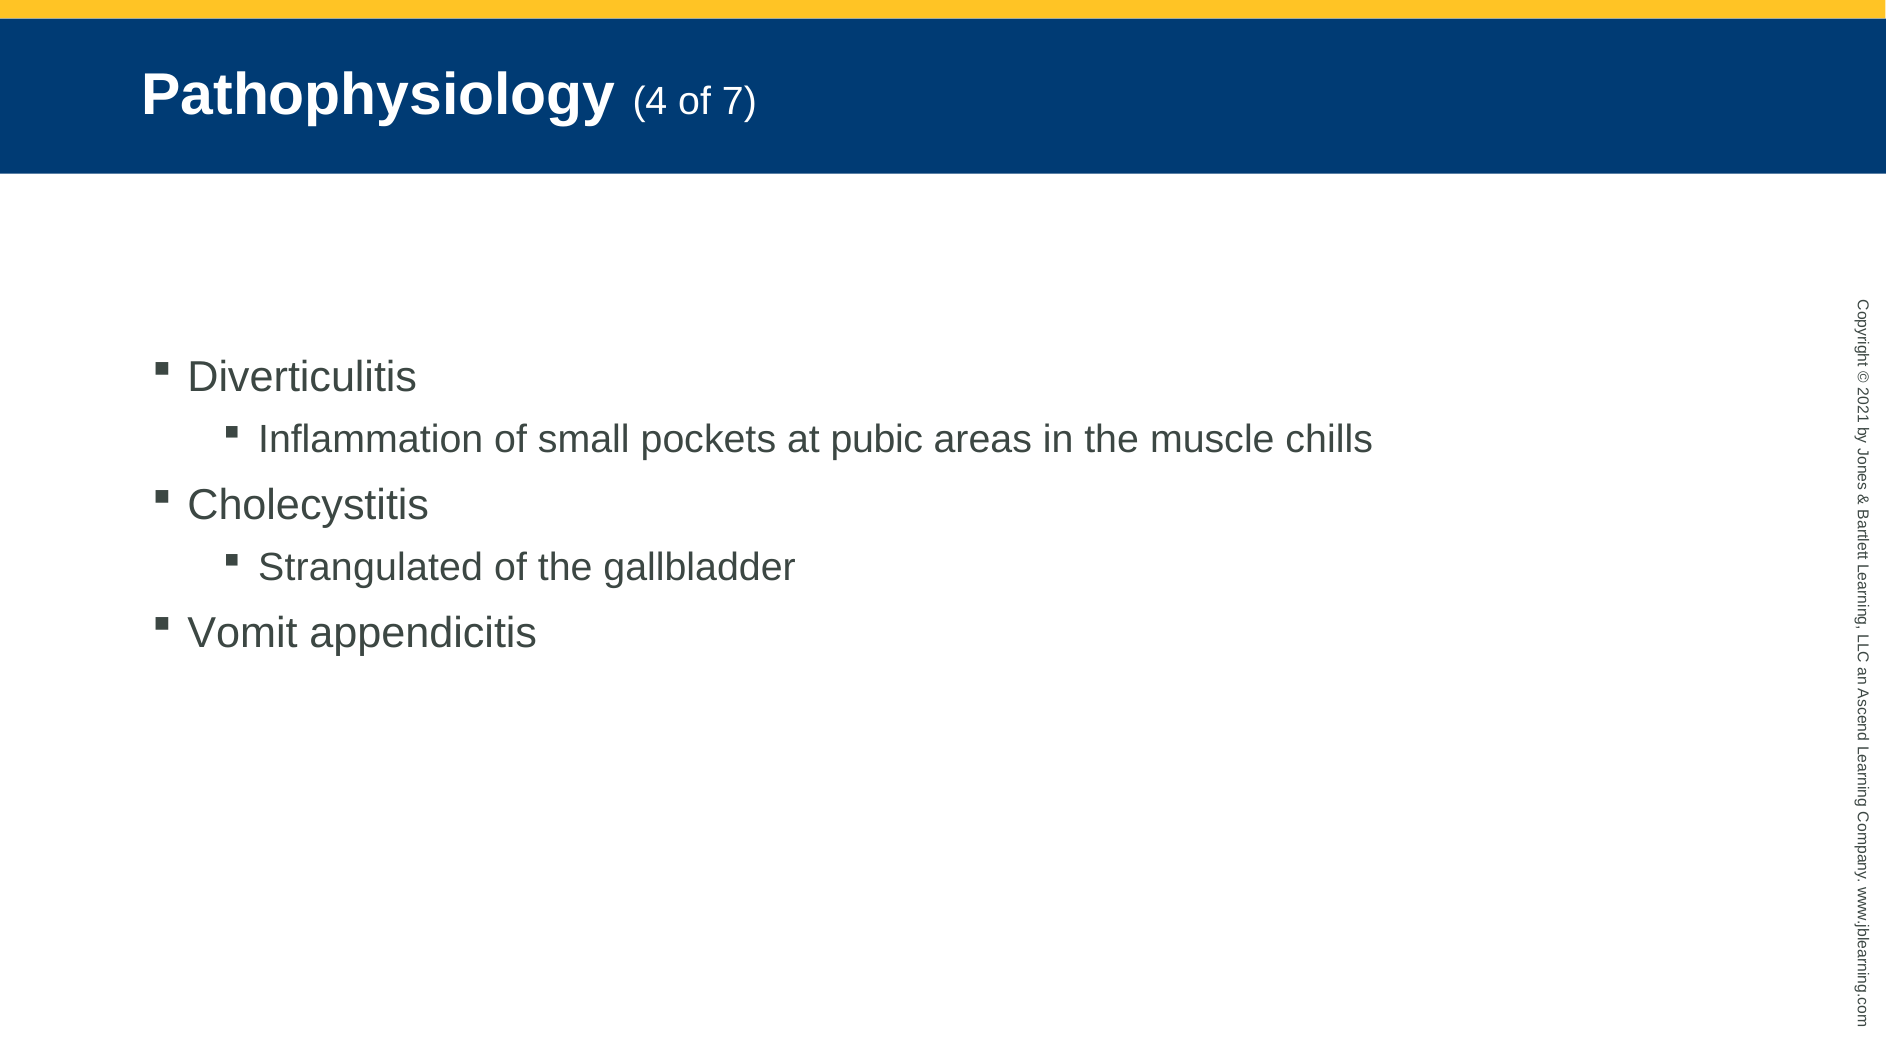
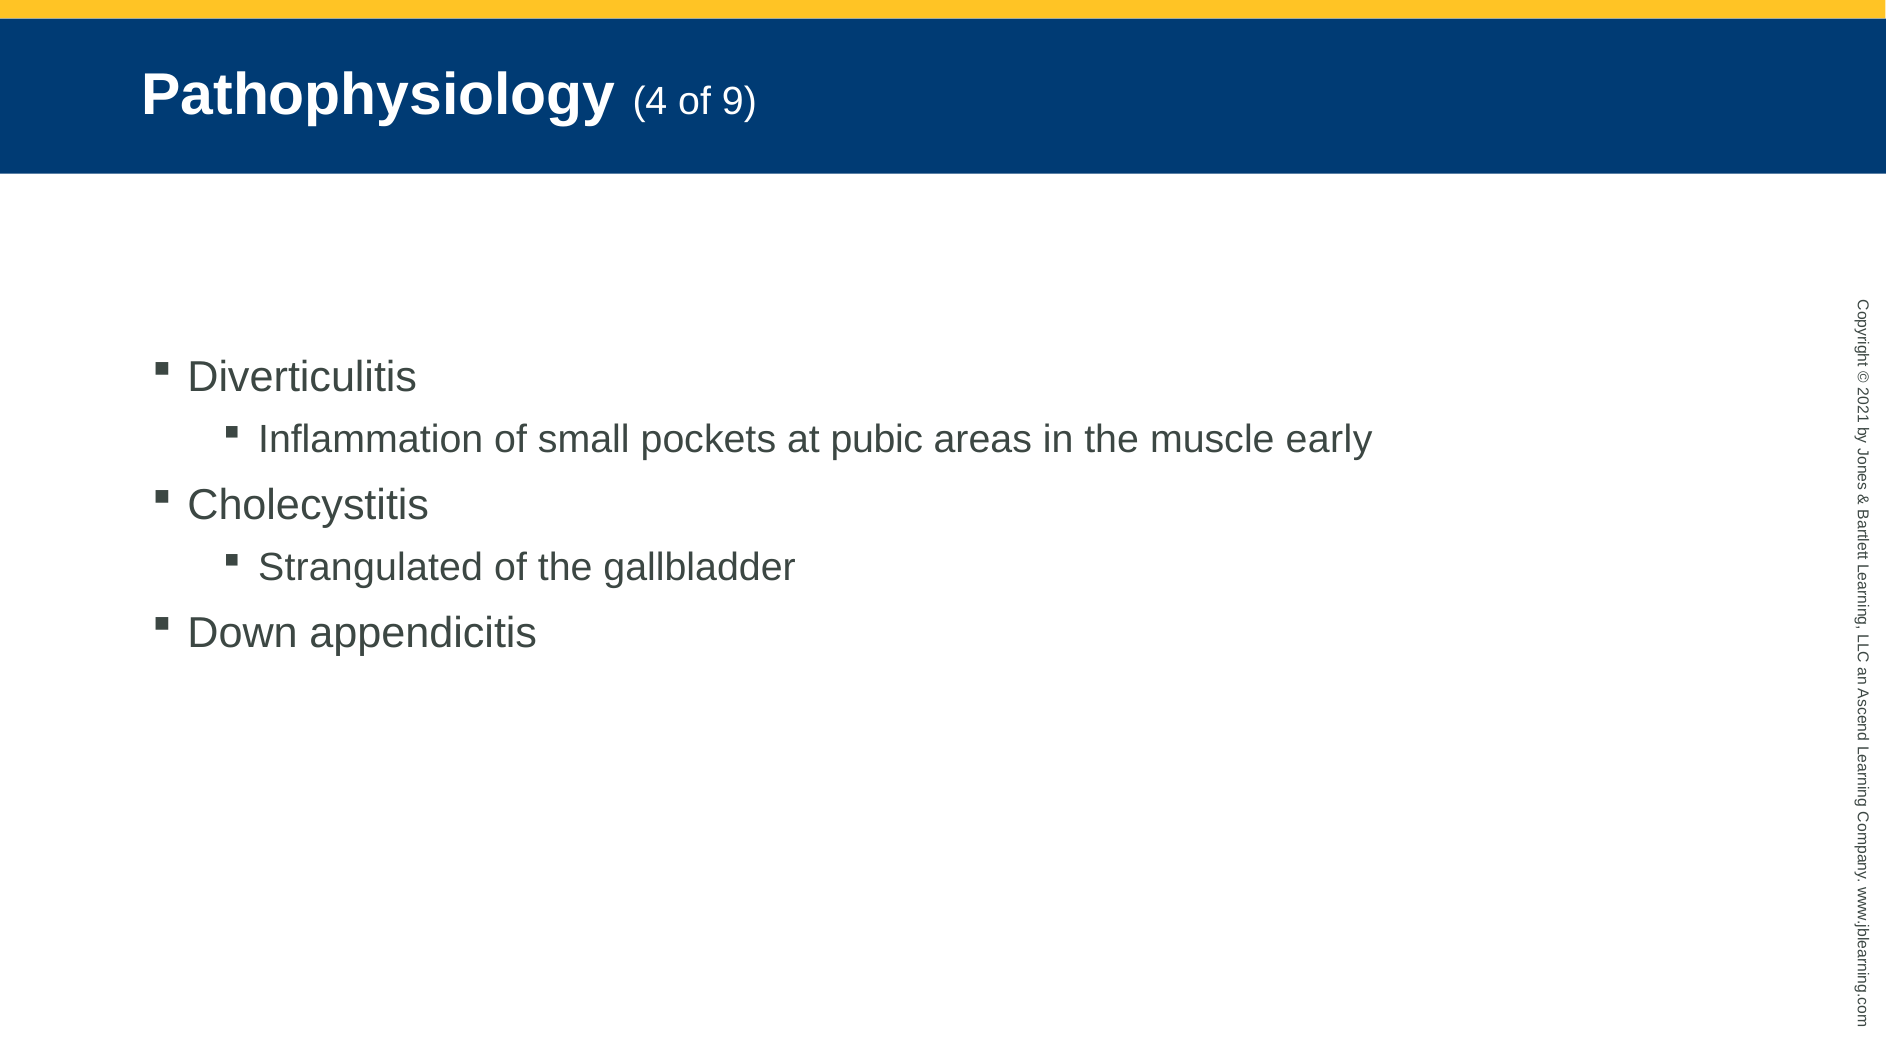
7: 7 -> 9
chills: chills -> early
Vomit: Vomit -> Down
